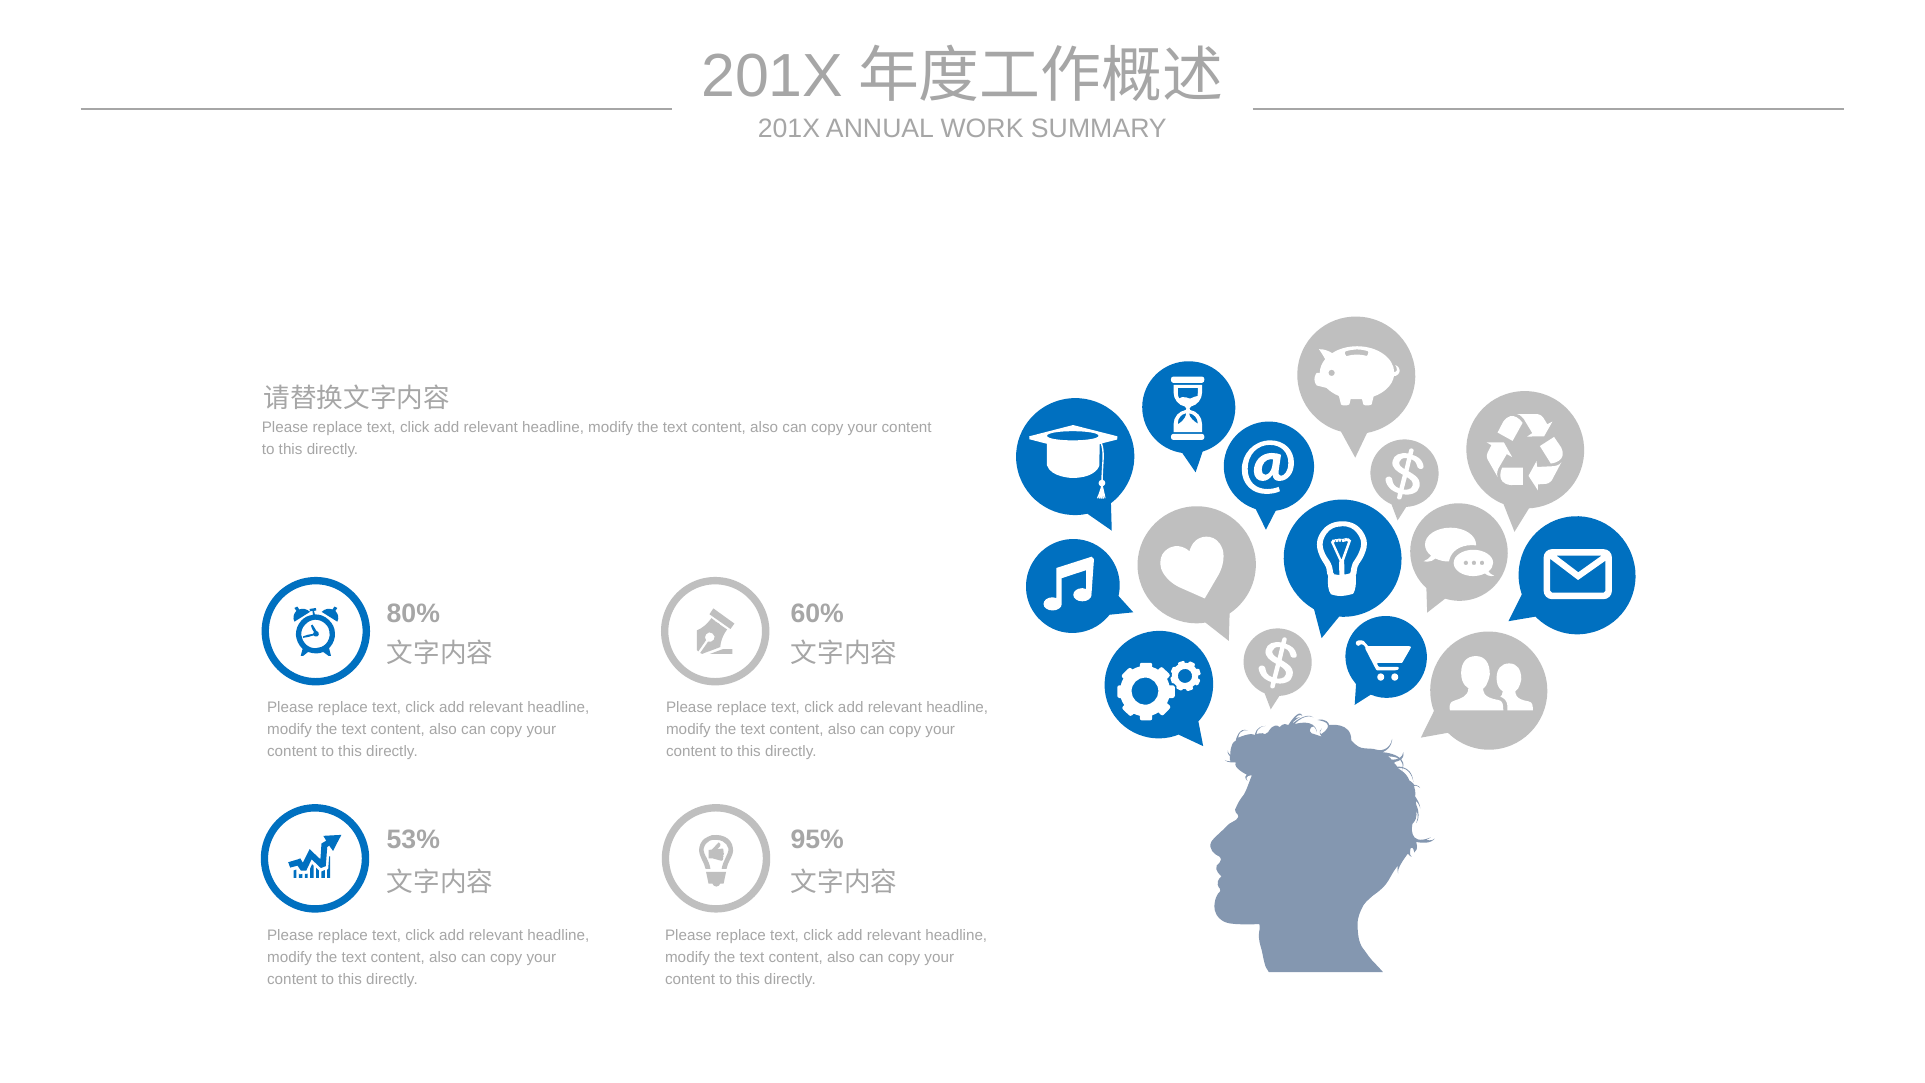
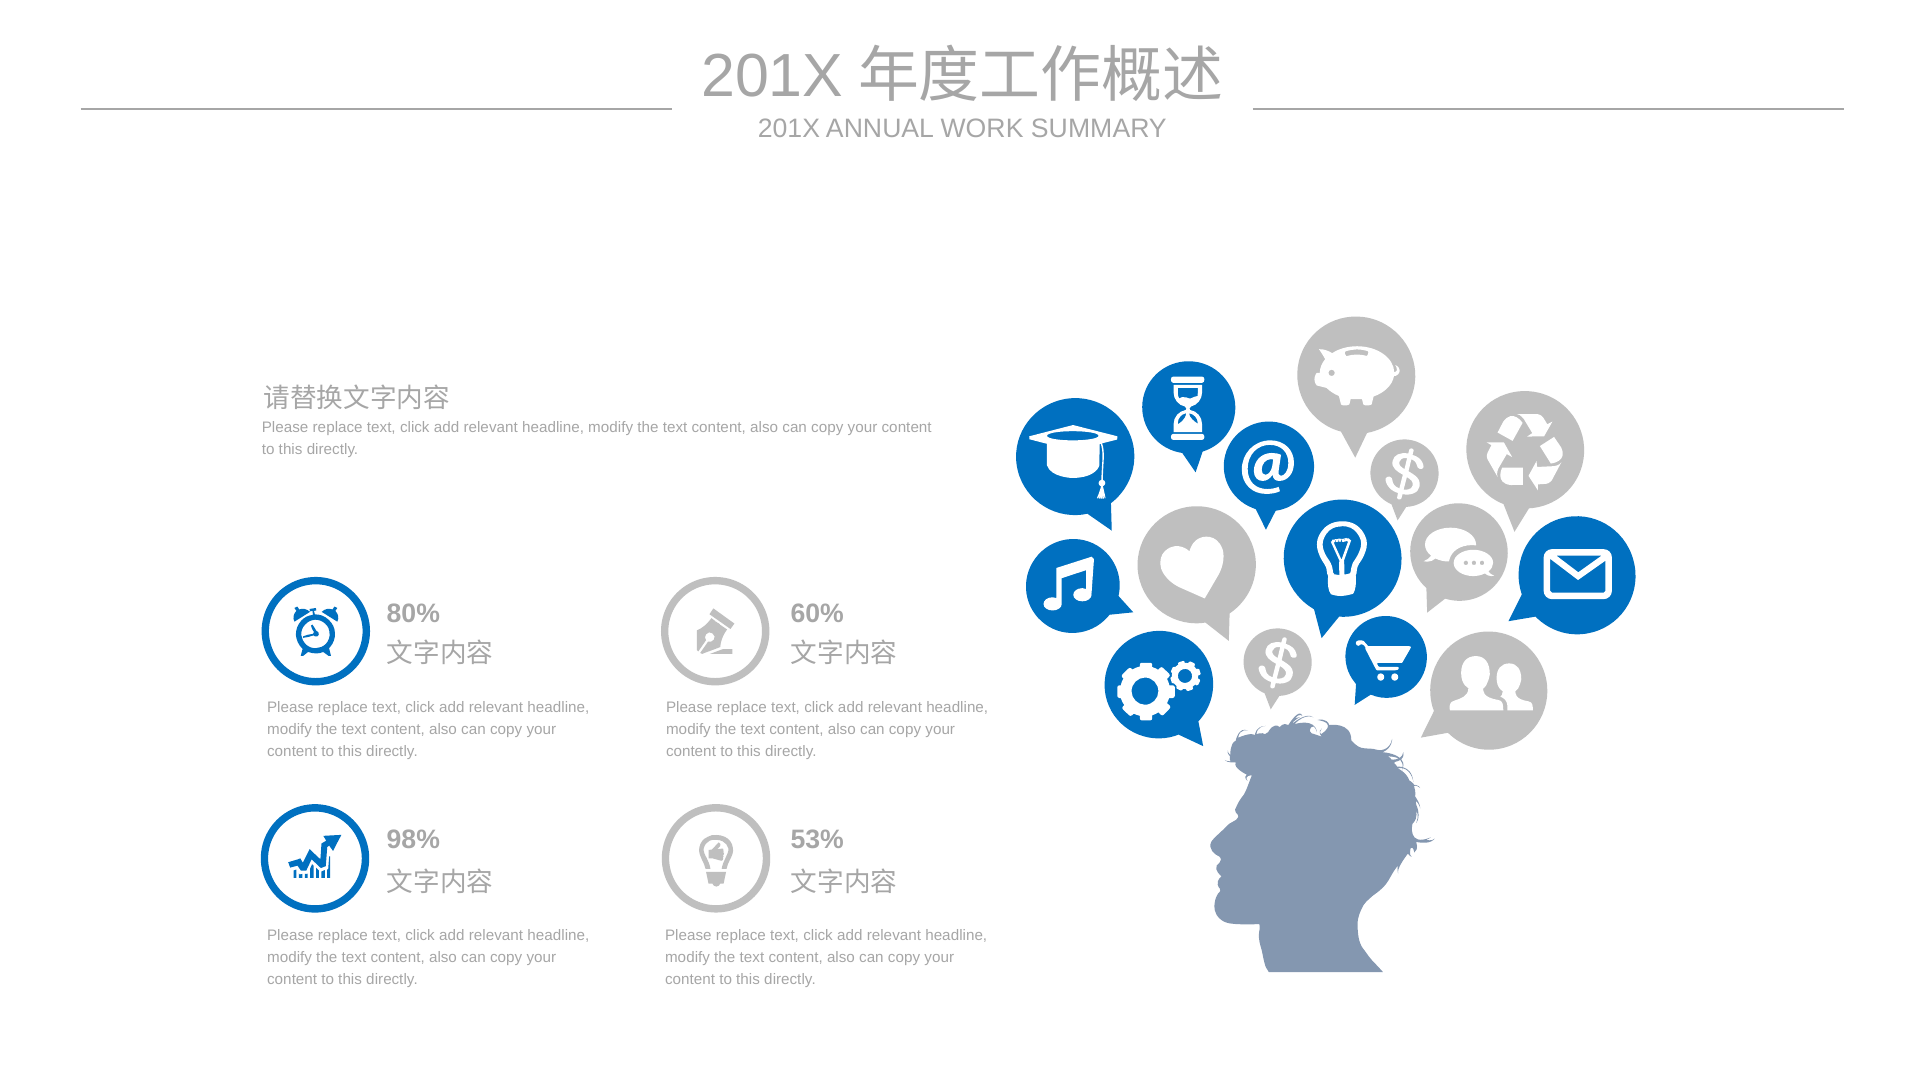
53%: 53% -> 98%
95%: 95% -> 53%
